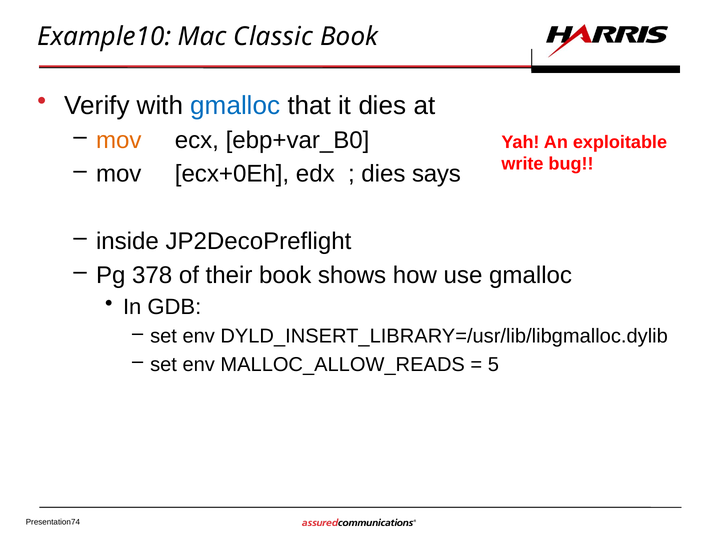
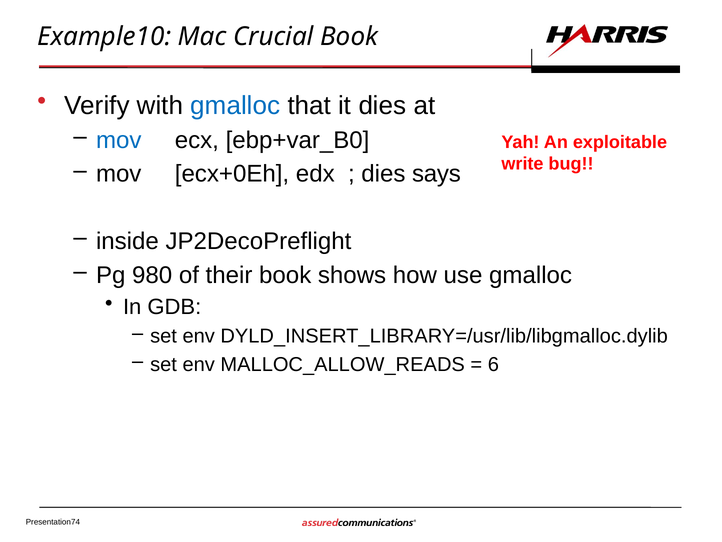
Classic: Classic -> Crucial
mov at (119, 140) colour: orange -> blue
378: 378 -> 980
5: 5 -> 6
